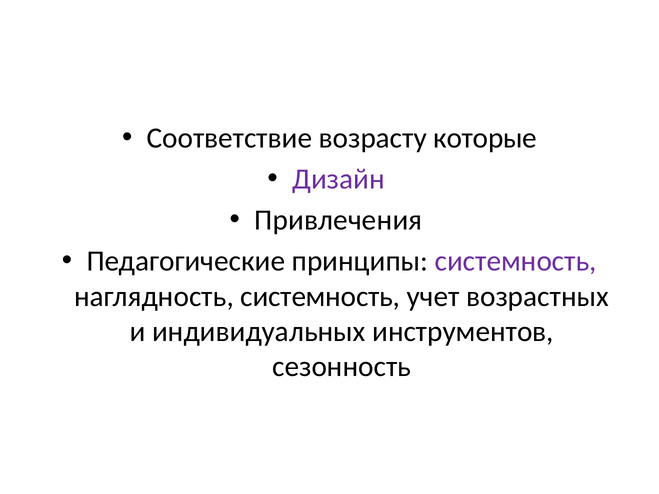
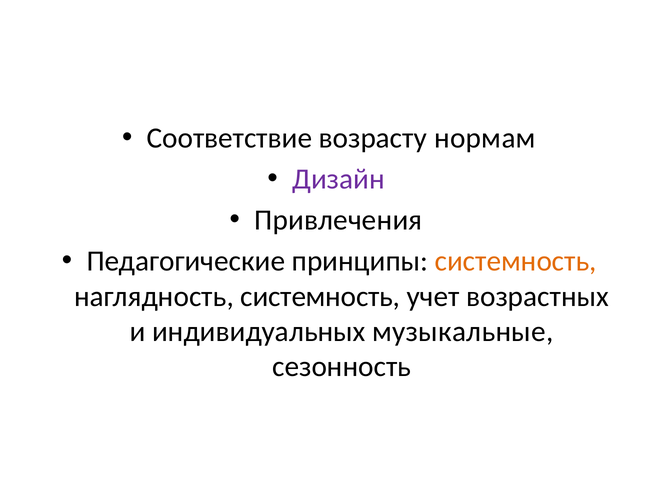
которые: которые -> нормам
системность at (516, 261) colour: purple -> orange
инструментов: инструментов -> музыкальные
